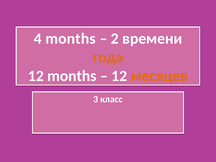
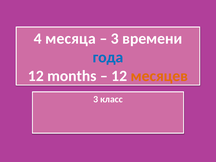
4 months: months -> месяца
2 at (115, 39): 2 -> 3
года colour: orange -> blue
